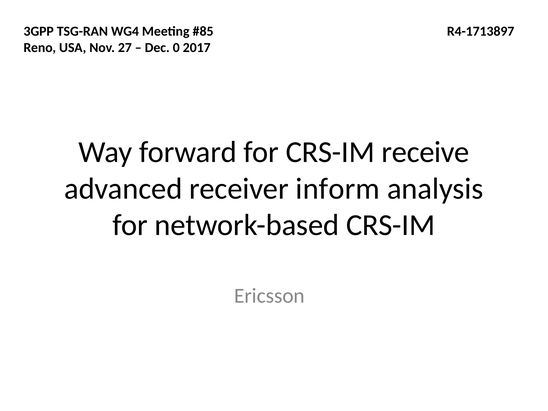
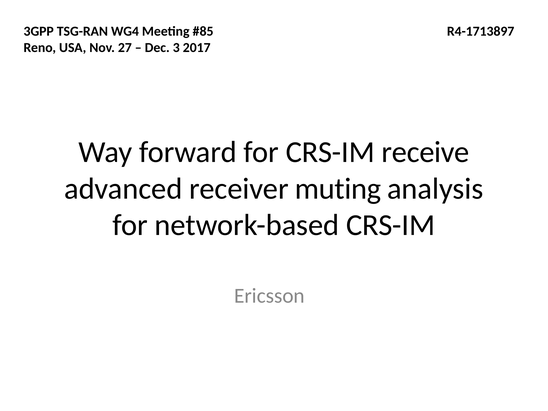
0: 0 -> 3
inform: inform -> muting
